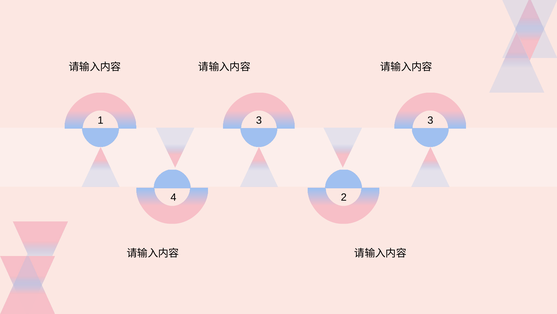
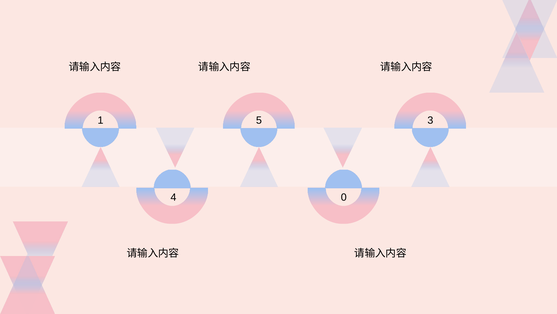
1 3: 3 -> 5
2: 2 -> 0
